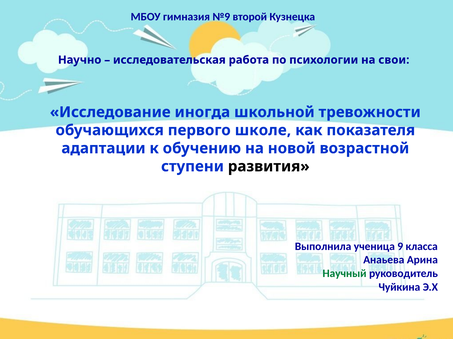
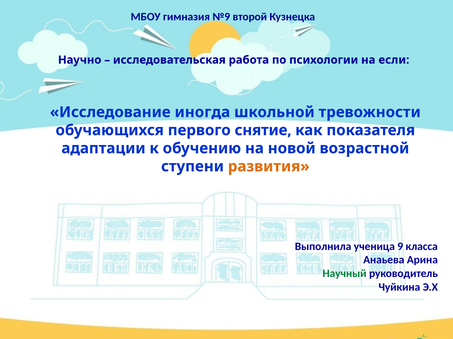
свои: свои -> если
школе: школе -> снятие
развития colour: black -> orange
